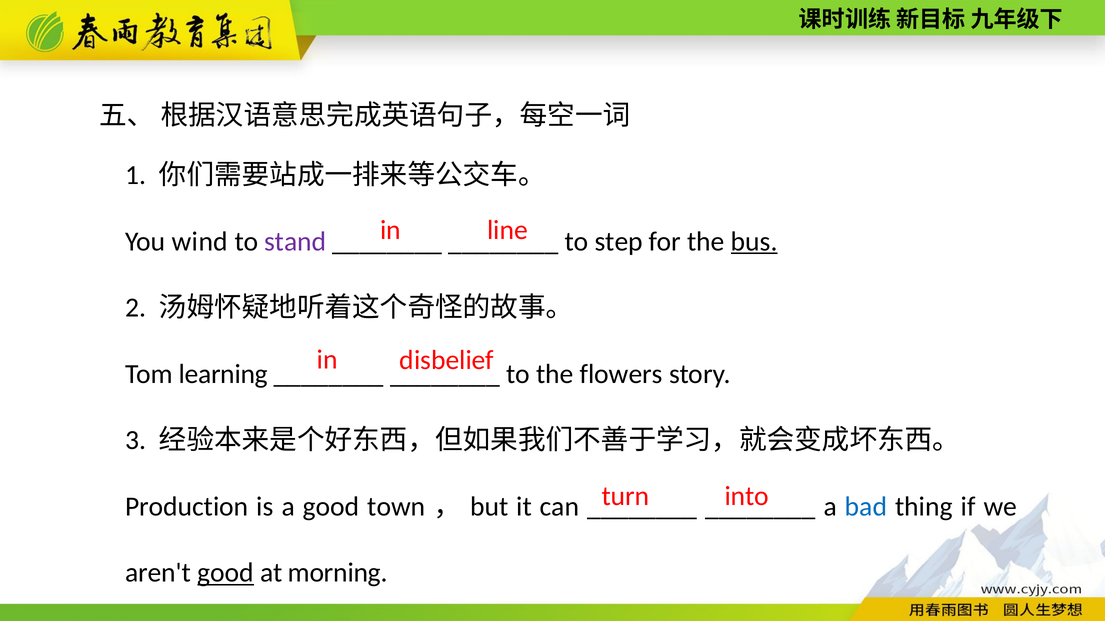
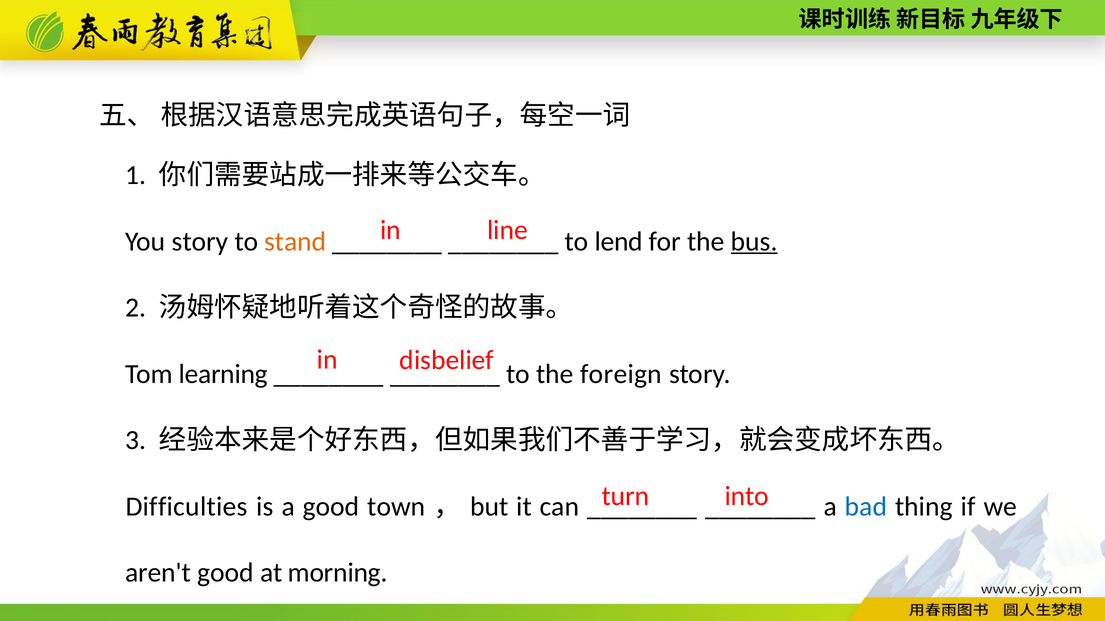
You wind: wind -> story
stand colour: purple -> orange
step: step -> lend
flowers: flowers -> foreign
Production: Production -> Difficulties
good at (226, 573) underline: present -> none
